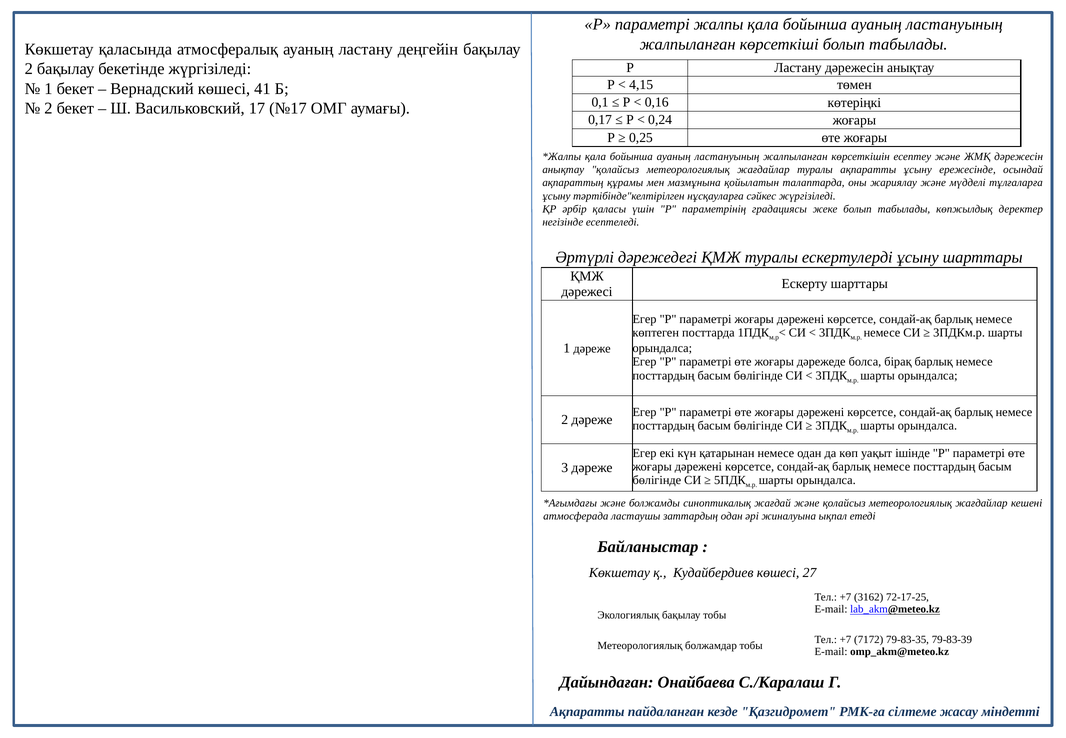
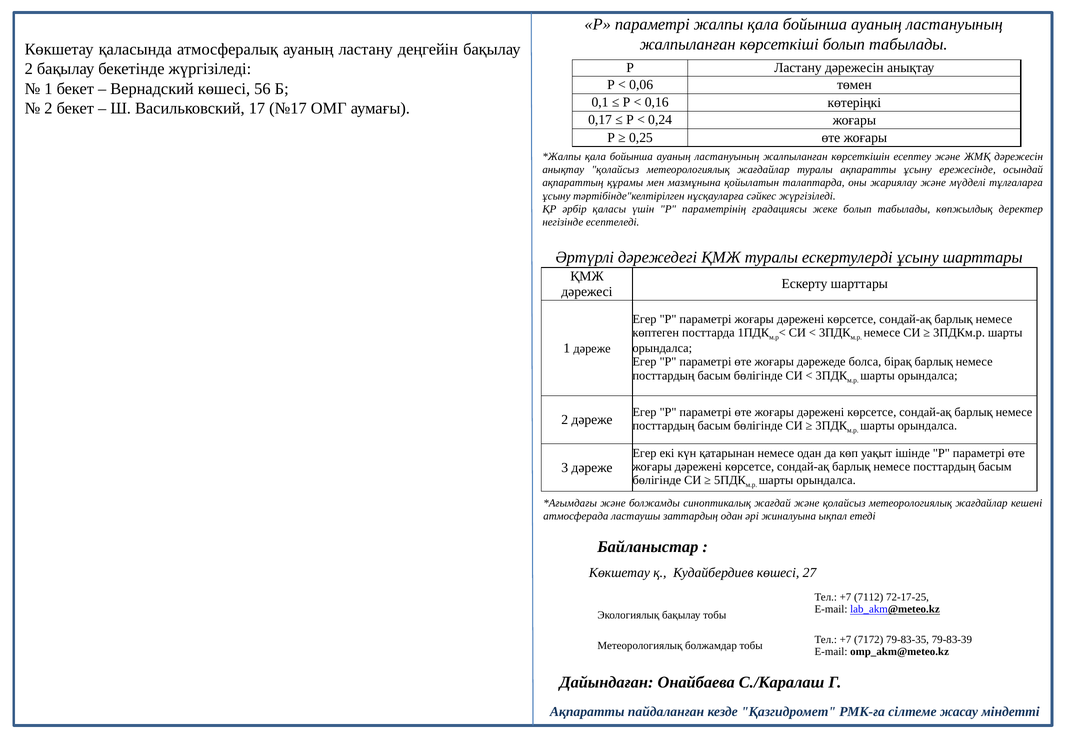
4,15: 4,15 -> 0,06
41: 41 -> 56
3162: 3162 -> 7112
